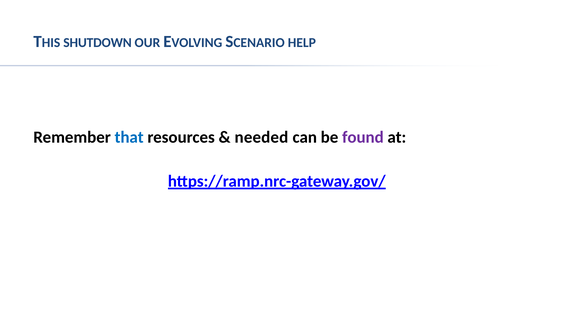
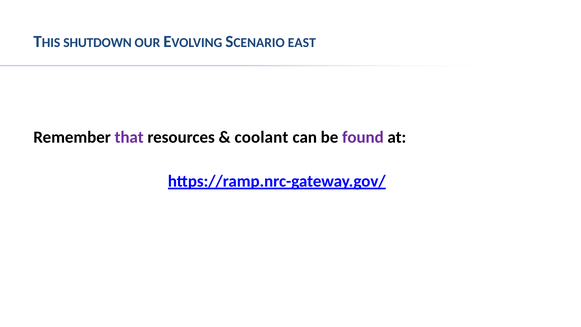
HELP: HELP -> EAST
that colour: blue -> purple
needed: needed -> coolant
